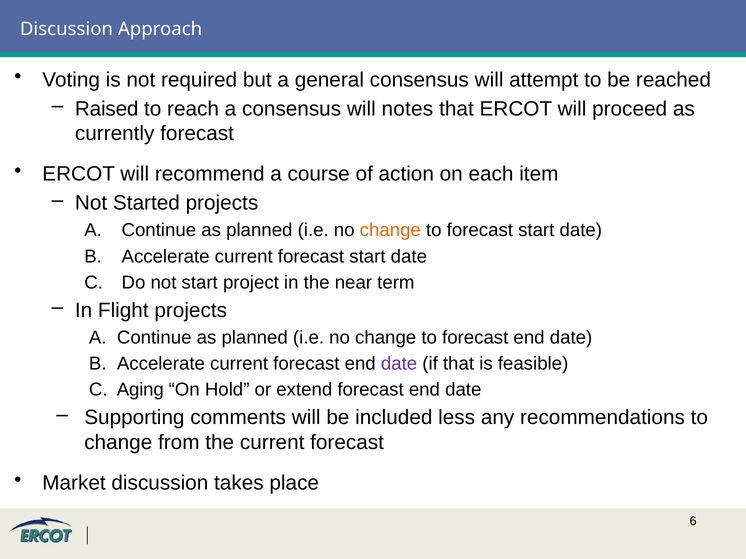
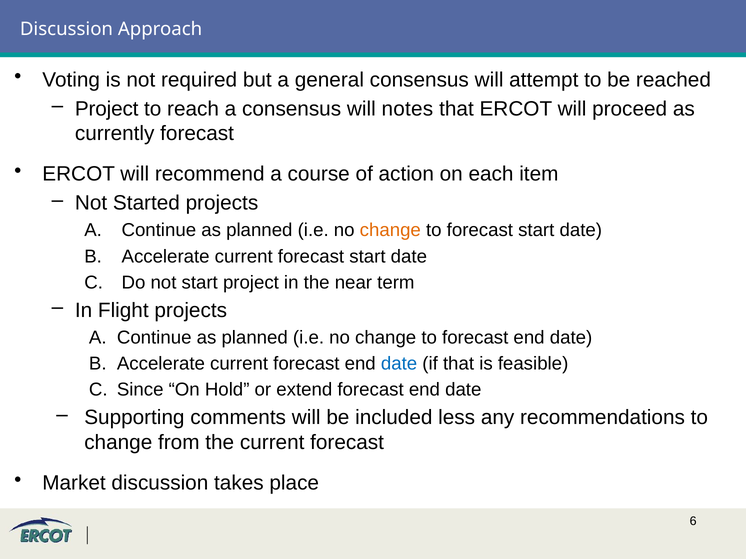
Raised at (107, 109): Raised -> Project
date at (399, 364) colour: purple -> blue
Aging: Aging -> Since
